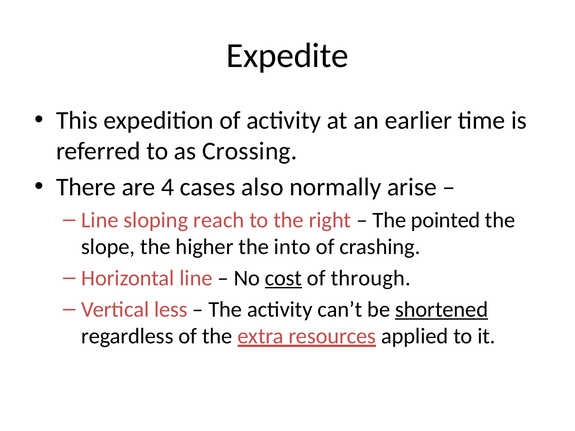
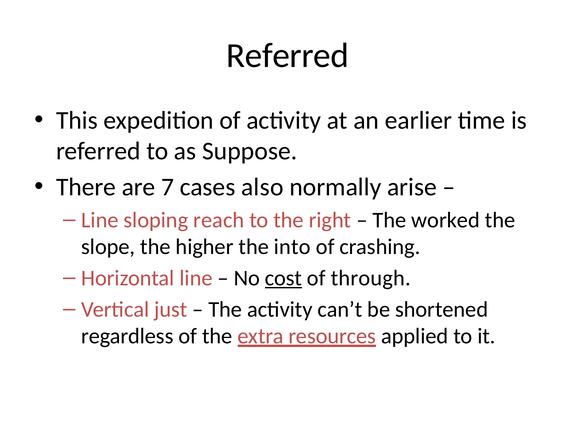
Expedite at (287, 56): Expedite -> Referred
Crossing: Crossing -> Suppose
4: 4 -> 7
pointed: pointed -> worked
less: less -> just
shortened underline: present -> none
